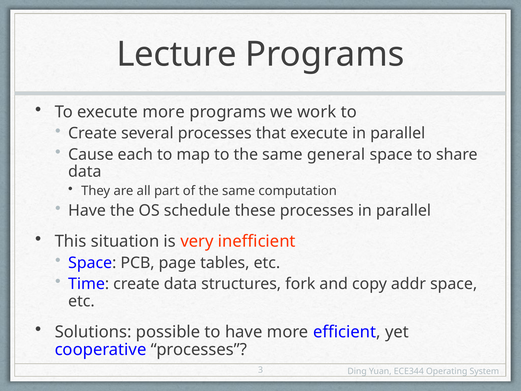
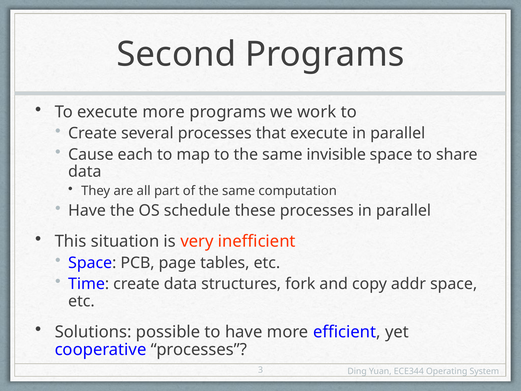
Lecture: Lecture -> Second
general: general -> invisible
